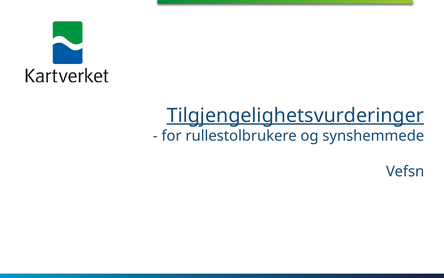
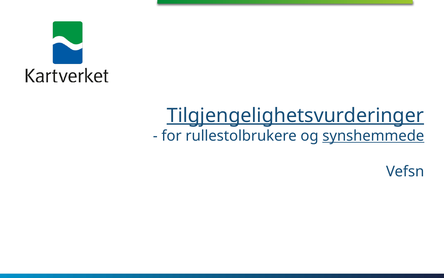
synshemmede underline: none -> present
